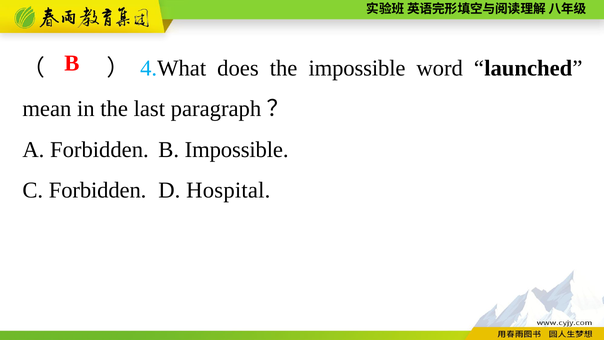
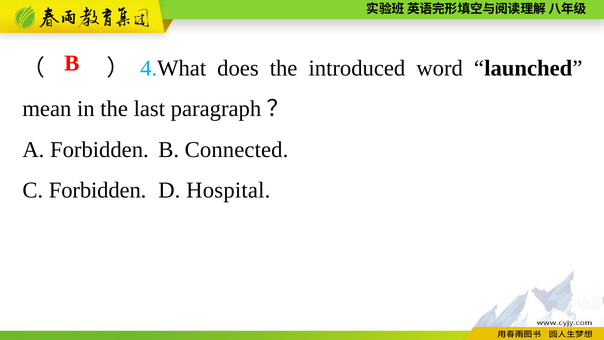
the impossible: impossible -> introduced
B Impossible: Impossible -> Connected
